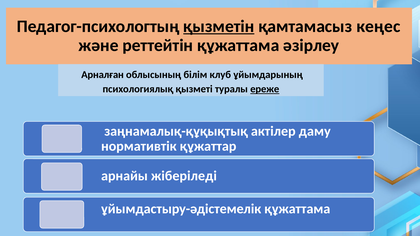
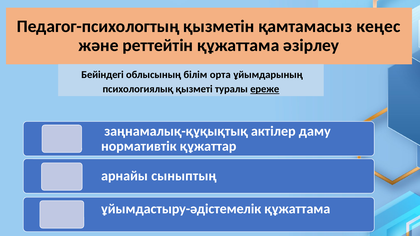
қызметін underline: present -> none
Арналған: Арналған -> Бейіндегі
клуб: клуб -> орта
жіберіледі: жіберіледі -> сыныптың
